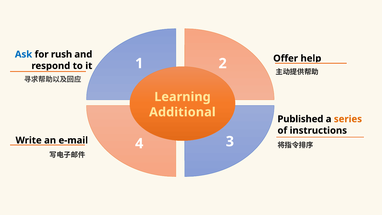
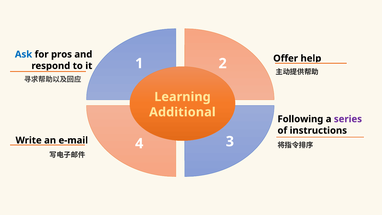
rush: rush -> pros
Published: Published -> Following
series colour: orange -> purple
